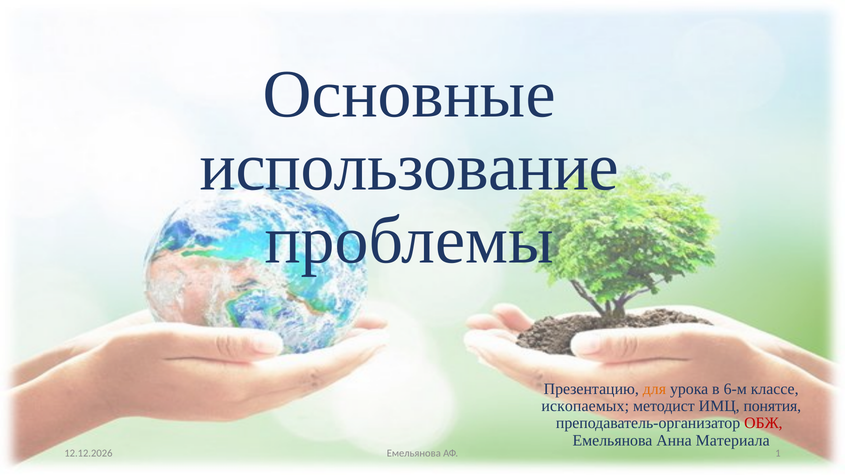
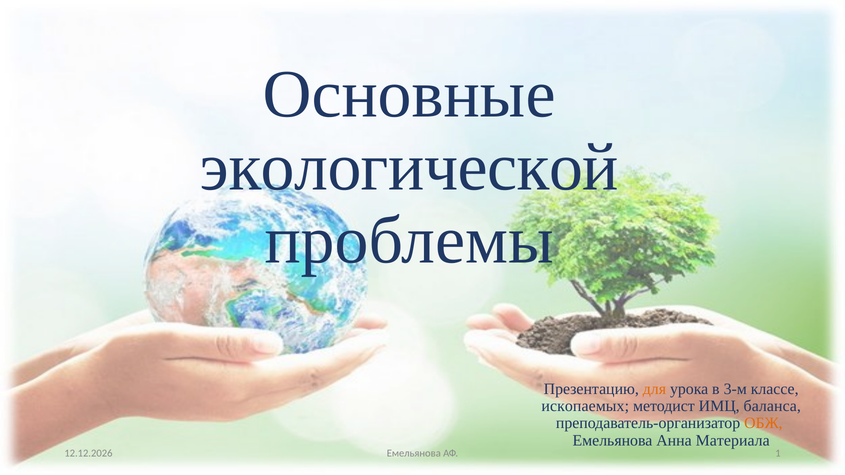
использование: использование -> экологической
6-м: 6-м -> 3-м
понятия: понятия -> баланса
ОБЖ colour: red -> orange
